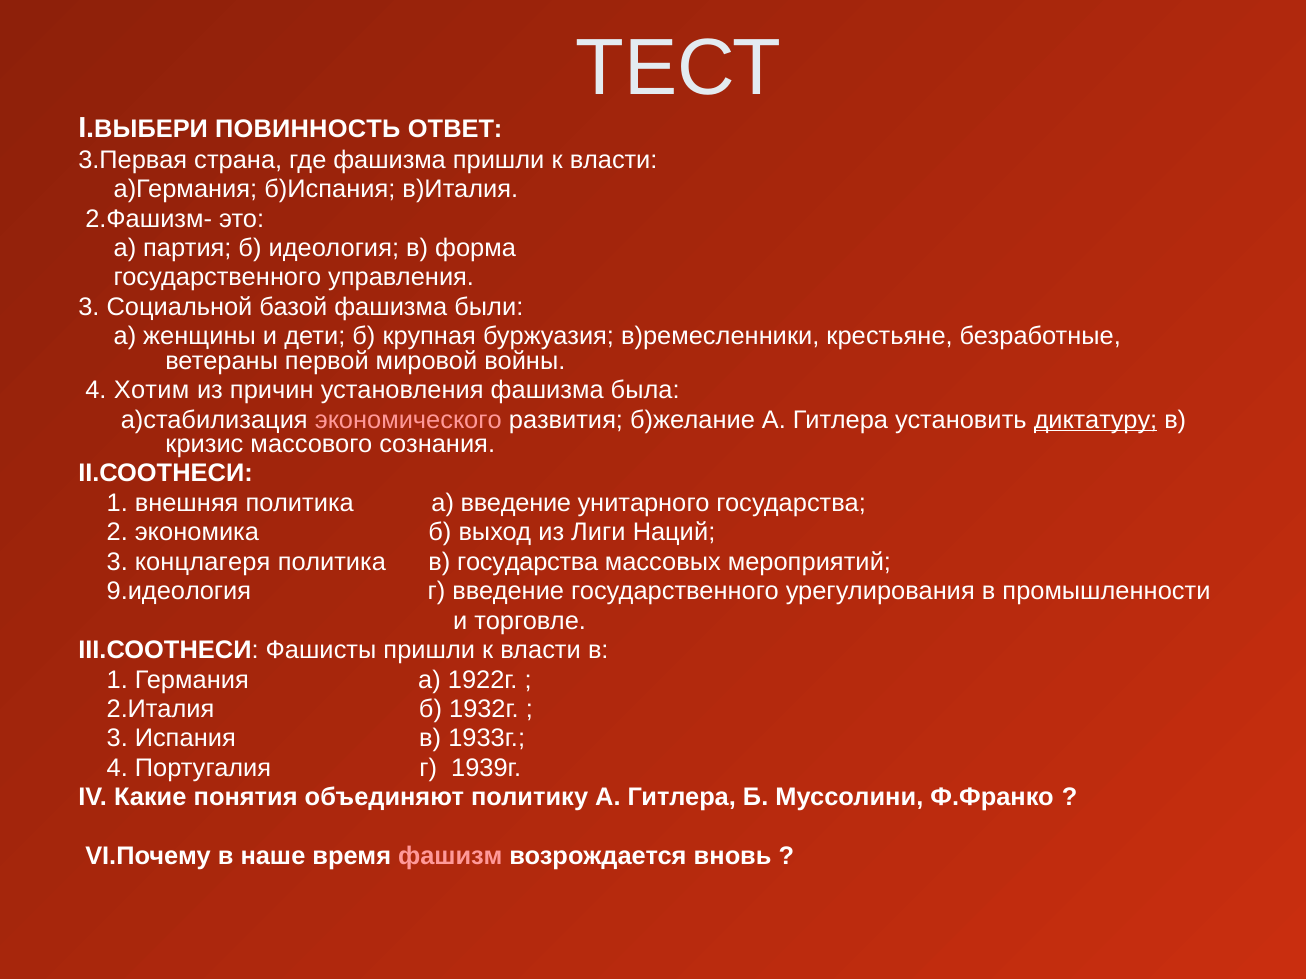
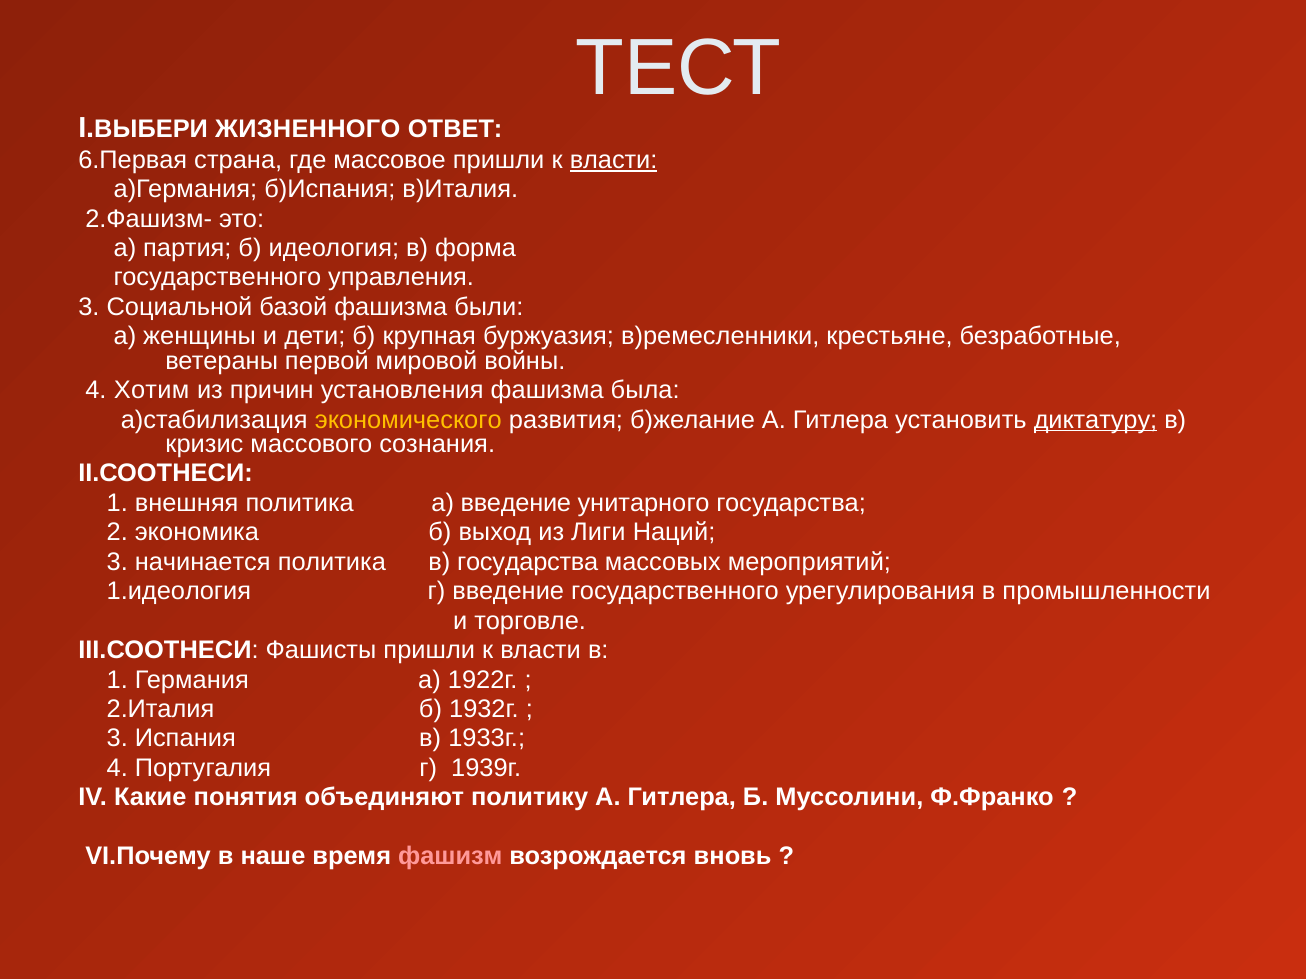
ПОВИННОСТЬ: ПОВИННОСТЬ -> ЖИЗНЕННОГО
3.Первая: 3.Первая -> 6.Первая
где фашизма: фашизма -> массовое
власти at (614, 160) underline: none -> present
экономического colour: pink -> yellow
концлагеря: концлагеря -> начинается
9.идеология: 9.идеология -> 1.идеология
